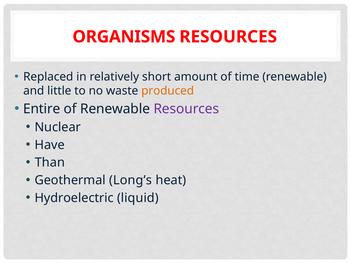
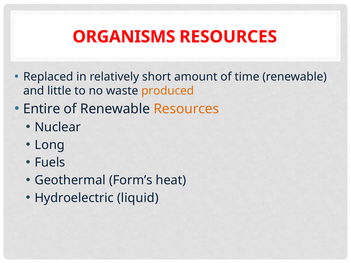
Resources at (186, 109) colour: purple -> orange
Have: Have -> Long
Than: Than -> Fuels
Long’s: Long’s -> Form’s
